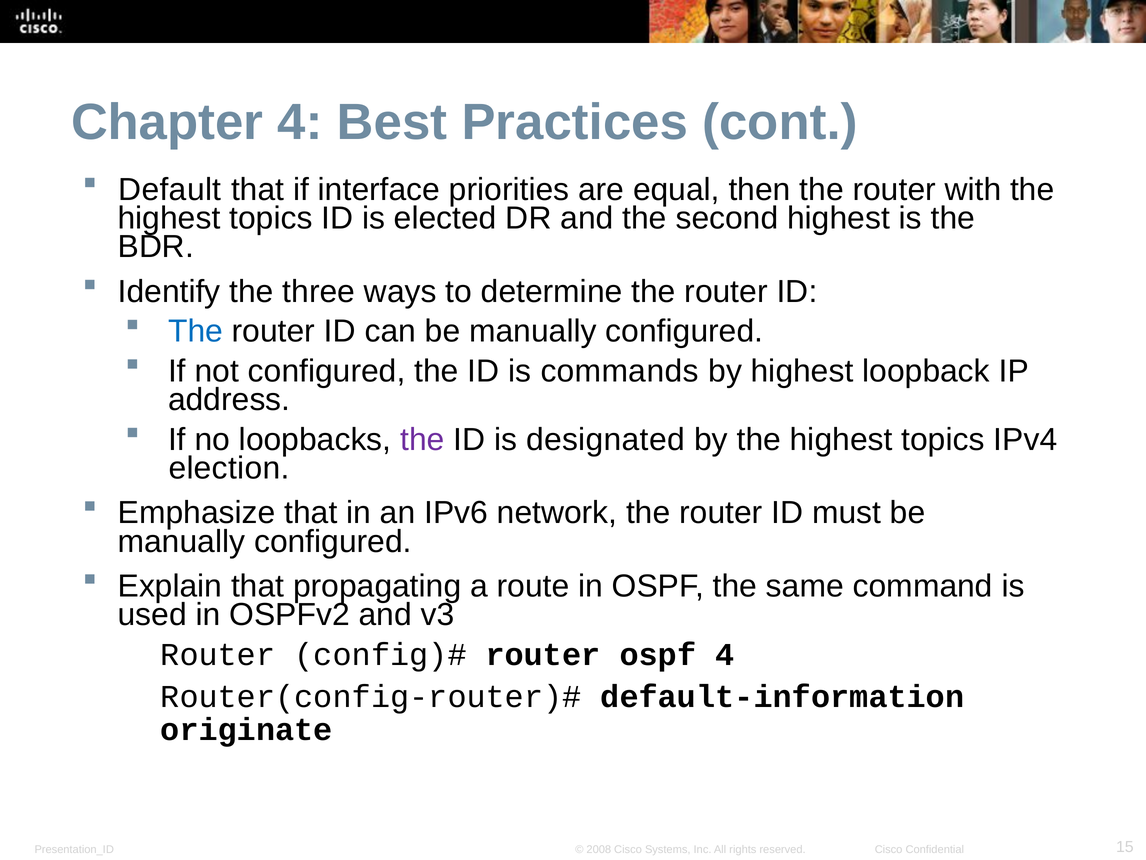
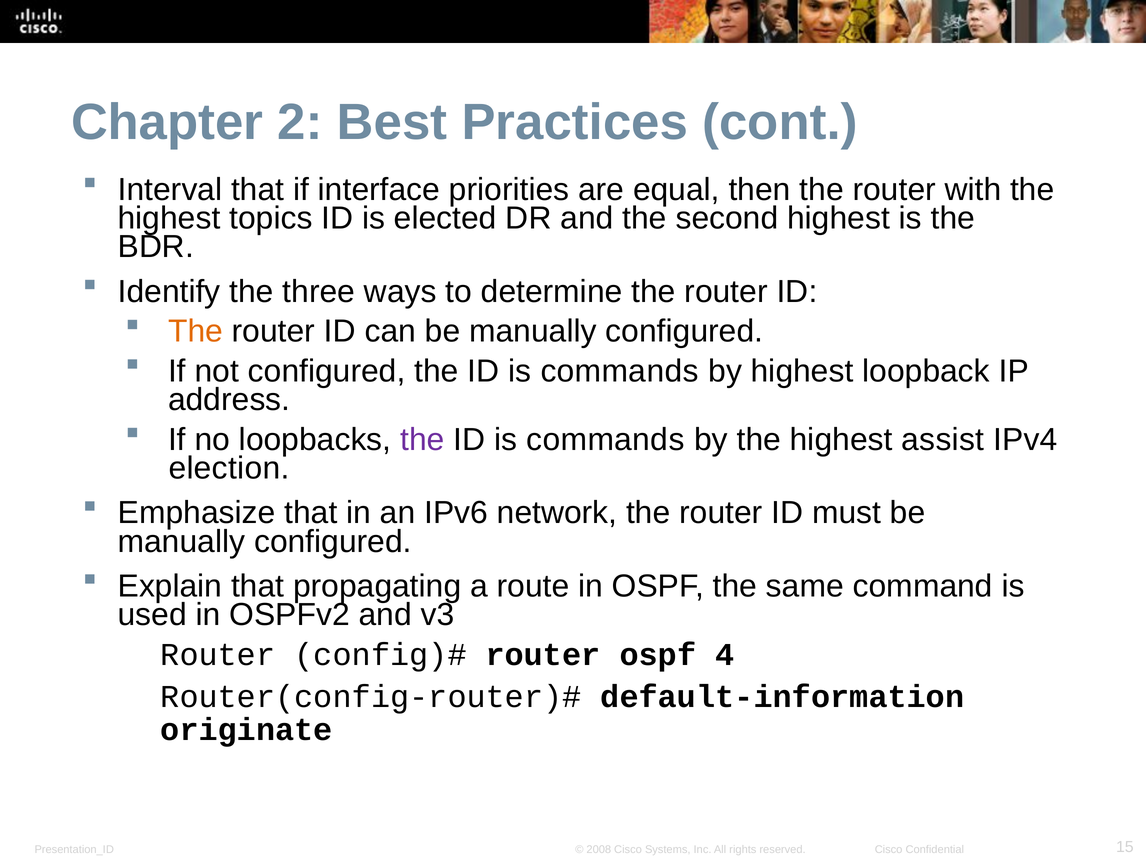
Chapter 4: 4 -> 2
Default: Default -> Interval
The at (196, 331) colour: blue -> orange
designated at (605, 439): designated -> commands
by the highest topics: topics -> assist
